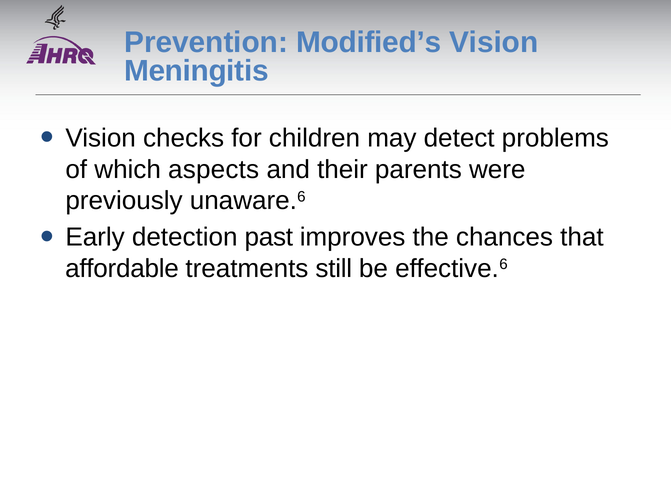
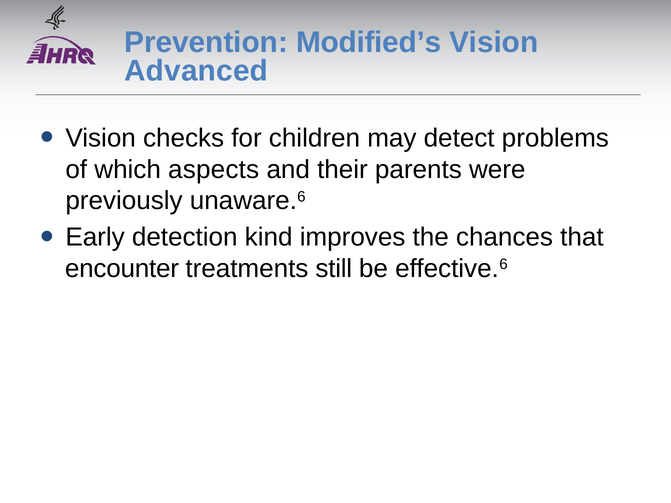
Meningitis: Meningitis -> Advanced
past: past -> kind
affordable: affordable -> encounter
